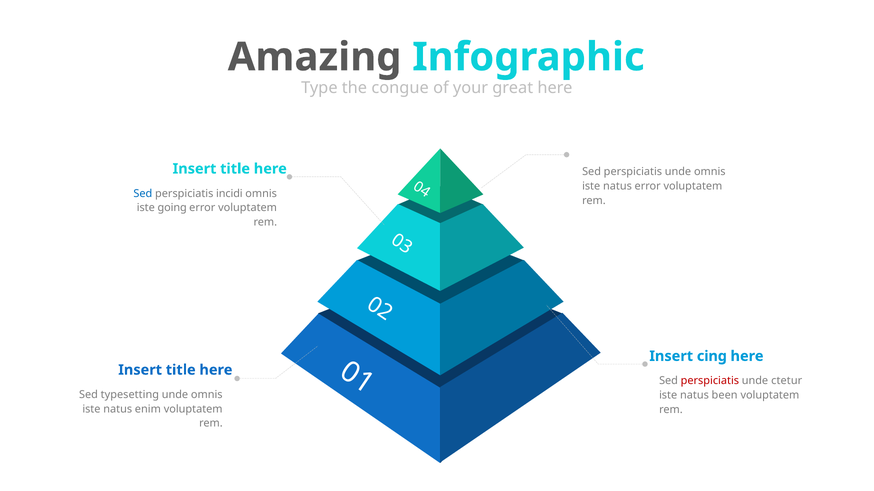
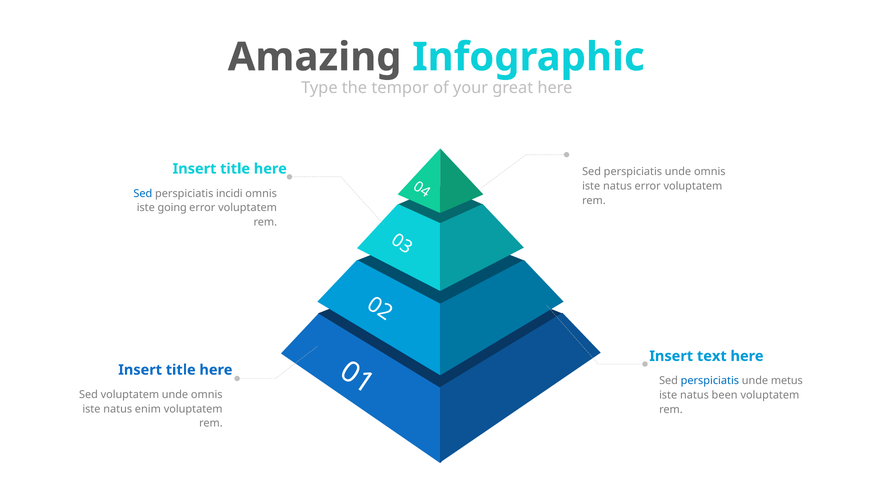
congue: congue -> tempor
cing: cing -> text
perspiciatis at (710, 381) colour: red -> blue
ctetur: ctetur -> metus
Sed typesetting: typesetting -> voluptatem
